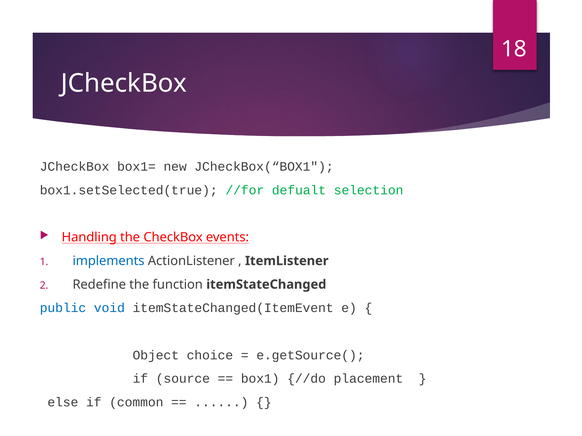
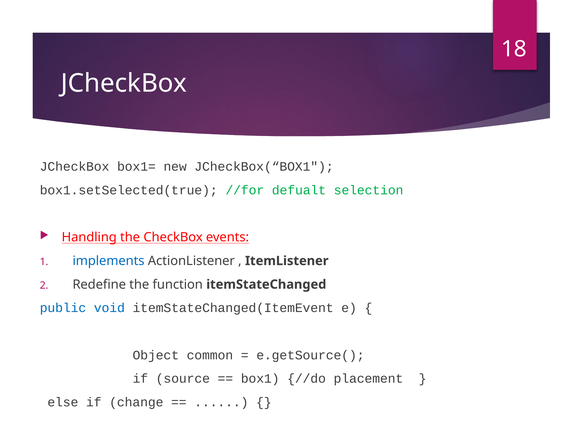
choice: choice -> common
common: common -> change
